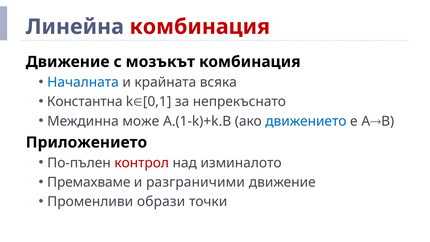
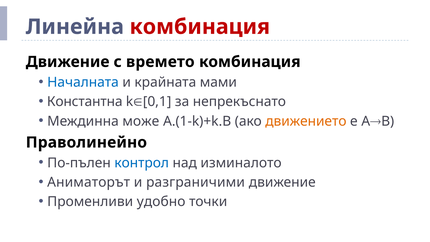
мозъкът: мозъкът -> времето
всяка: всяка -> мами
движението colour: blue -> orange
Приложението: Приложението -> Праволинейно
контрол colour: red -> blue
Премахваме: Премахваме -> Аниматорът
образи: образи -> удобно
